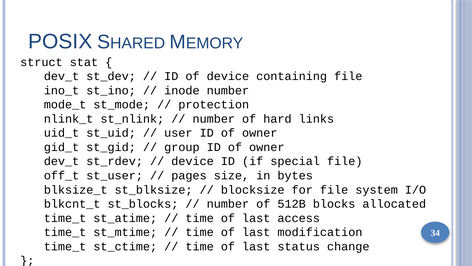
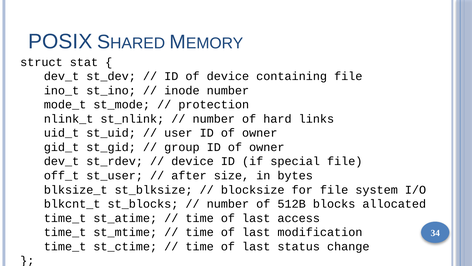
pages: pages -> after
